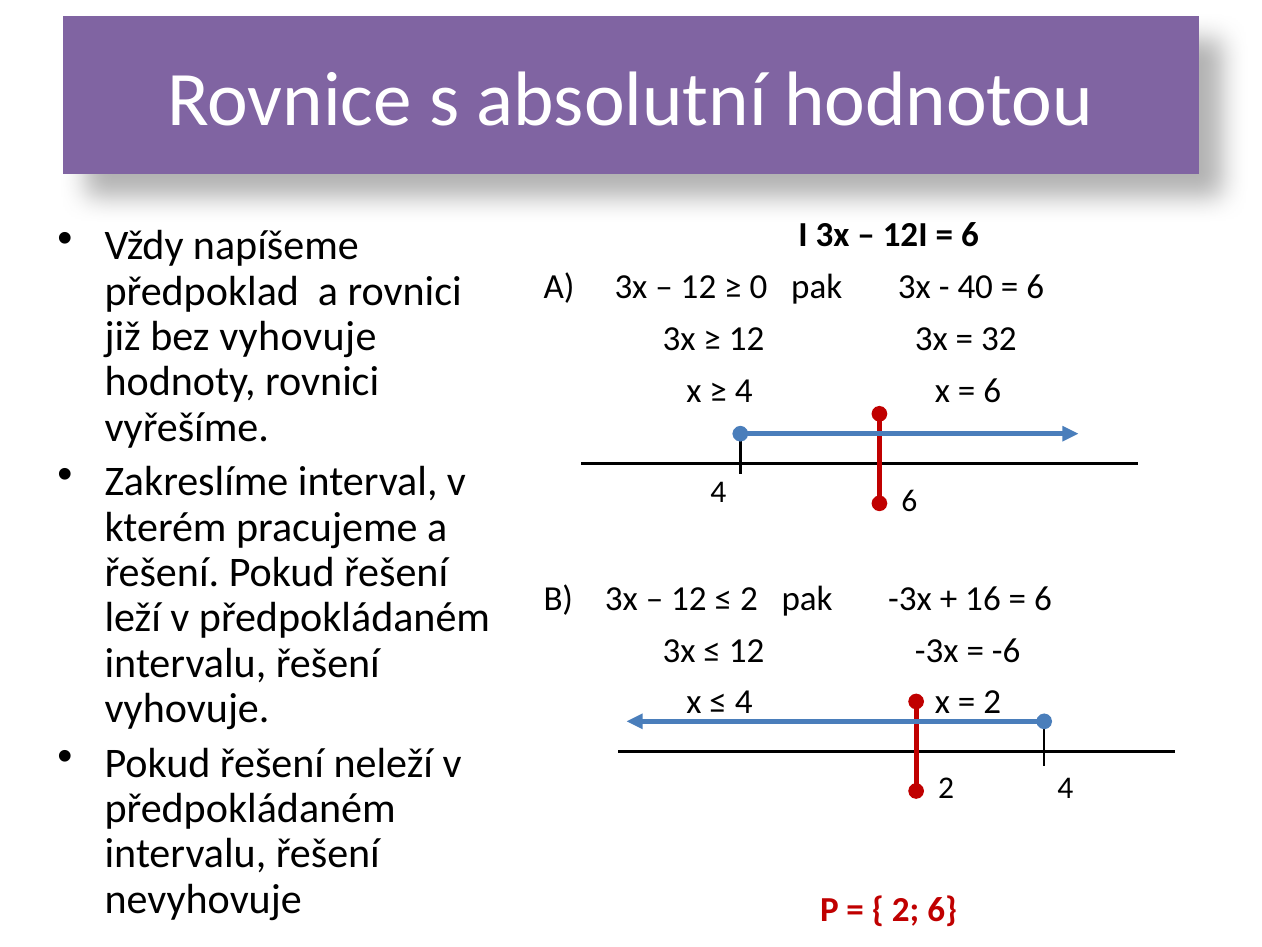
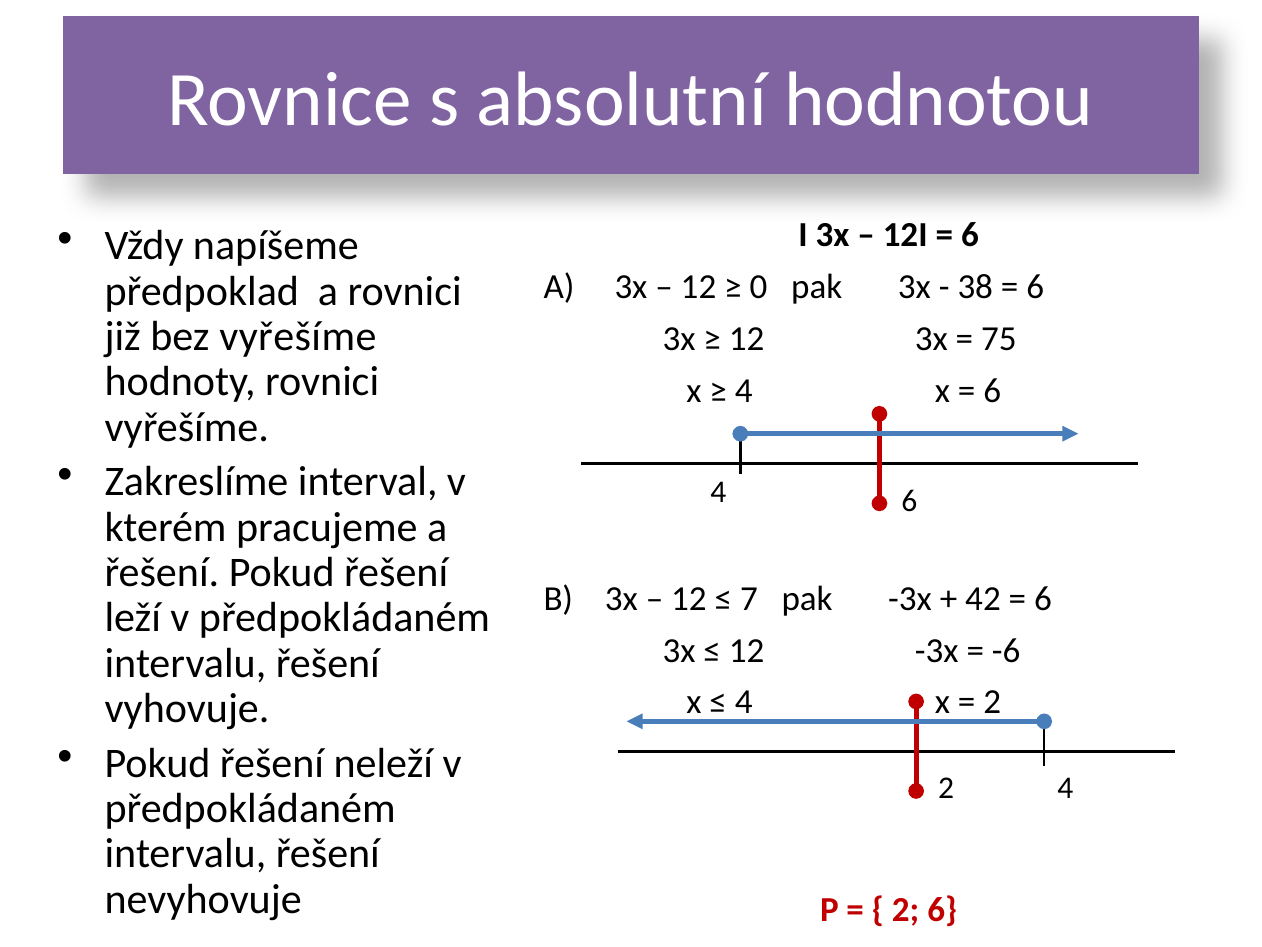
40: 40 -> 38
bez vyhovuje: vyhovuje -> vyřešíme
32: 32 -> 75
2 at (749, 598): 2 -> 7
16: 16 -> 42
